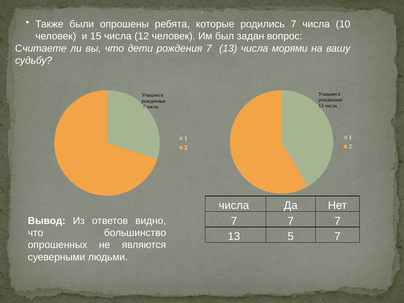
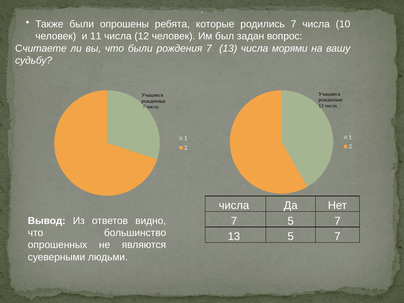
15: 15 -> 11
что дети: дети -> были
7 at (291, 221): 7 -> 5
